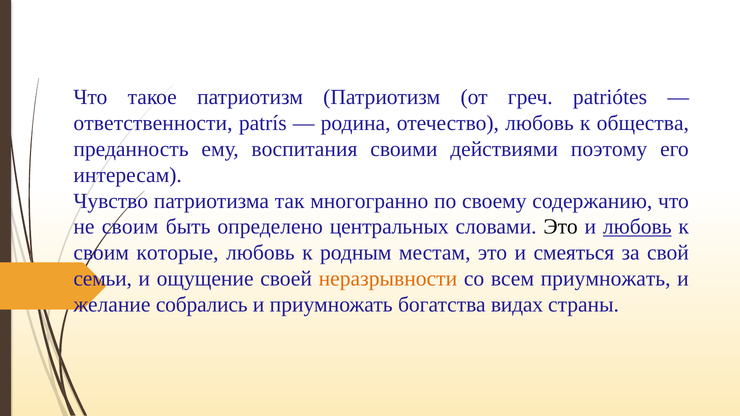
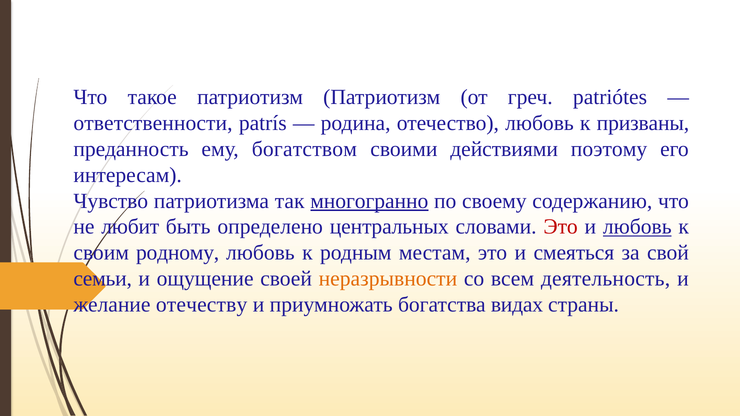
общества: общества -> призваны
воспитания: воспитания -> богатством
многогранно underline: none -> present
не своим: своим -> любит
Это at (561, 227) colour: black -> red
которые: которые -> родному
всем приумножать: приумножать -> деятельность
собрались: собрались -> отечеству
